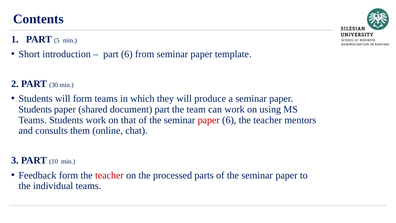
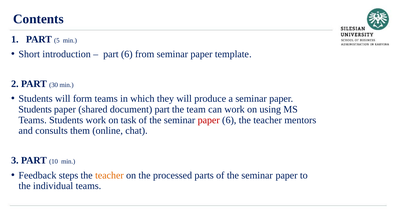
that: that -> task
Feedback form: form -> steps
teacher at (109, 175) colour: red -> orange
